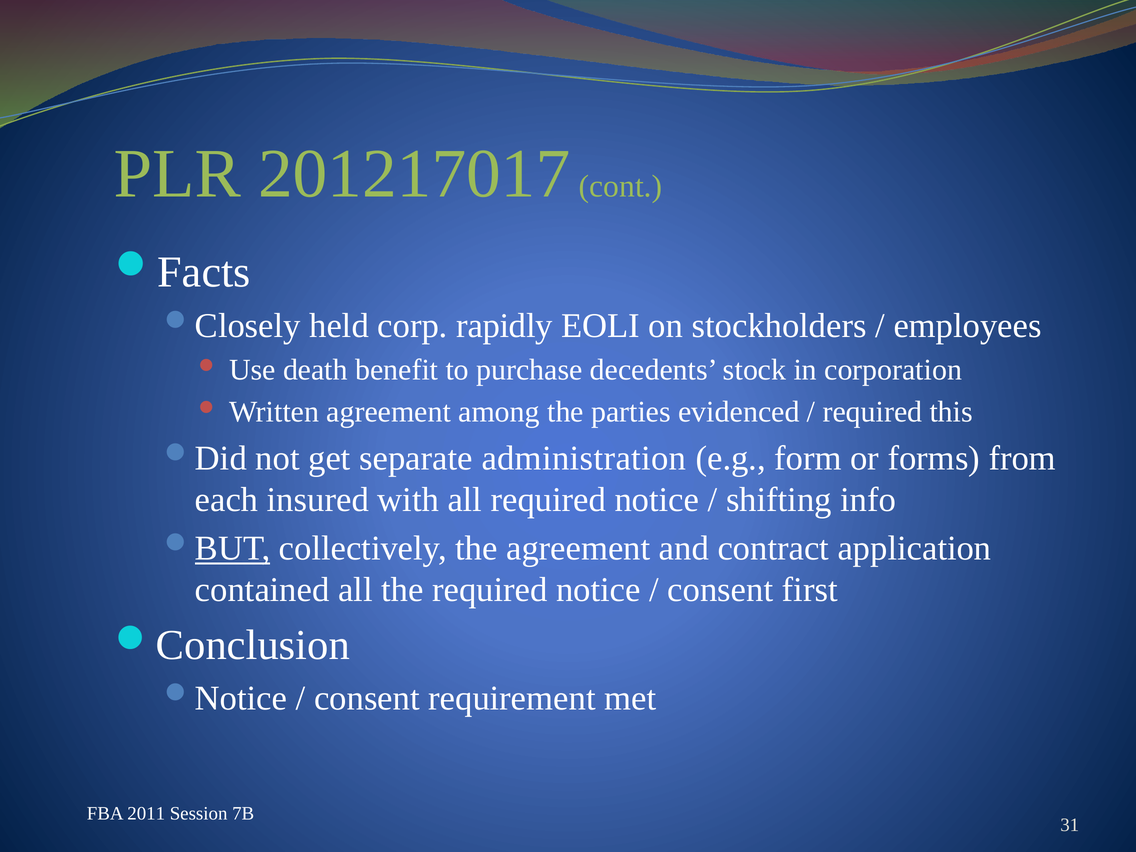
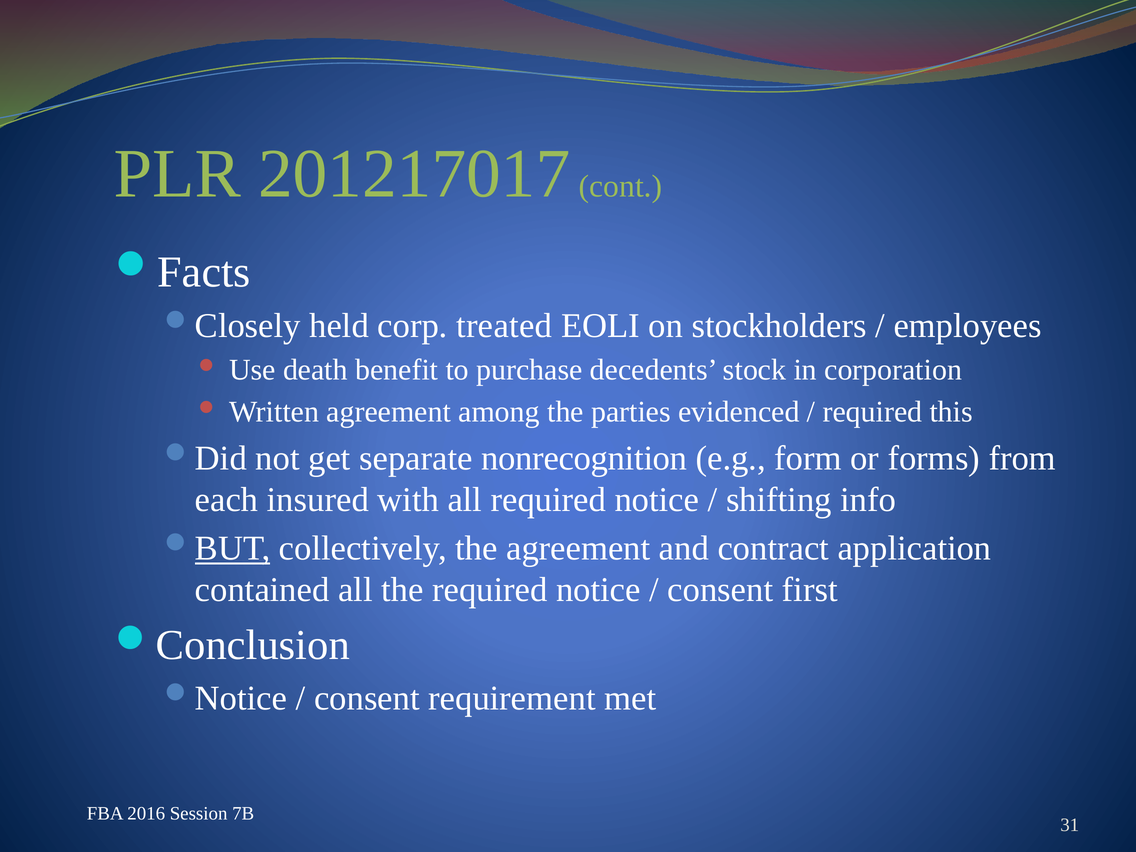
rapidly: rapidly -> treated
administration: administration -> nonrecognition
2011: 2011 -> 2016
